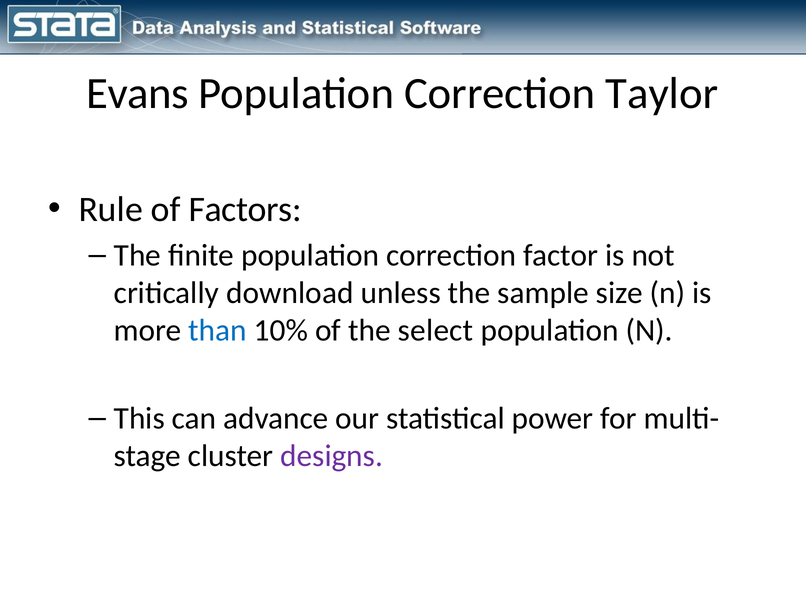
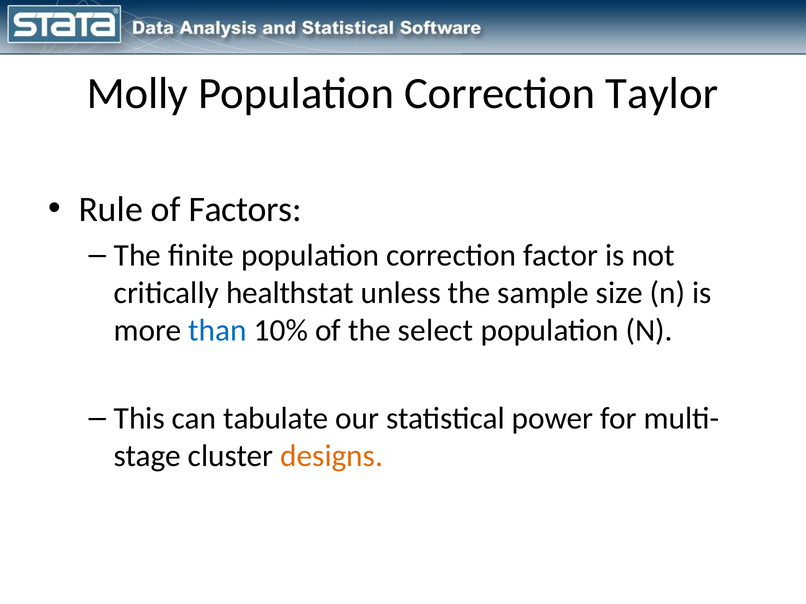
Evans: Evans -> Molly
download: download -> healthstat
advance: advance -> tabulate
designs colour: purple -> orange
